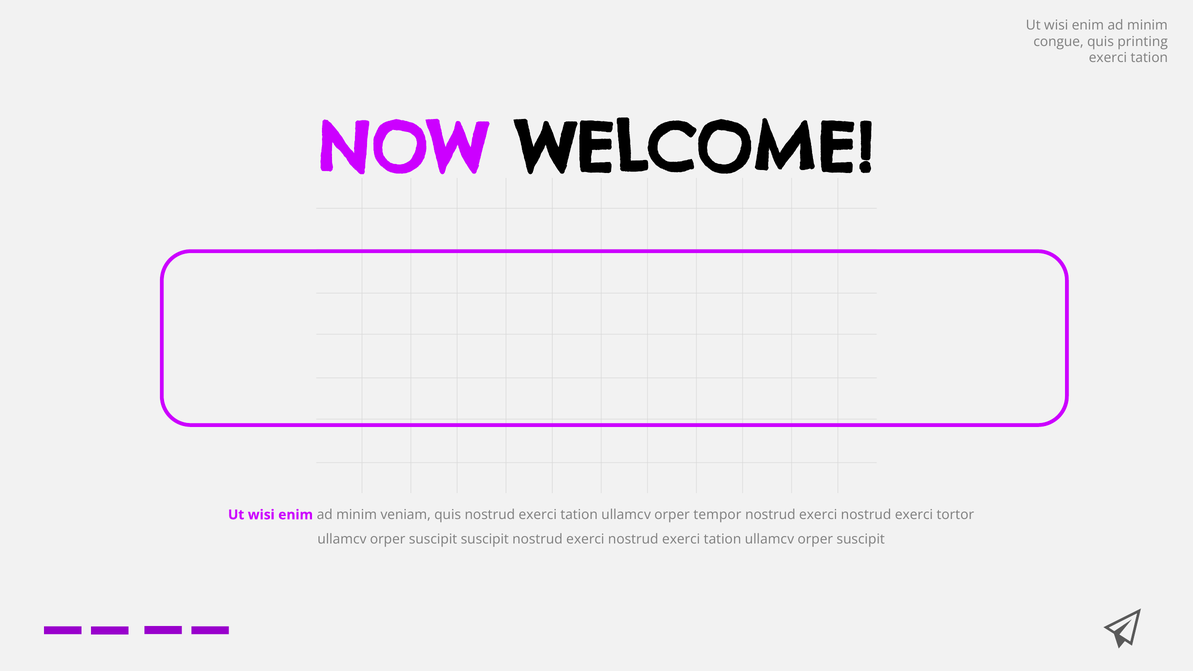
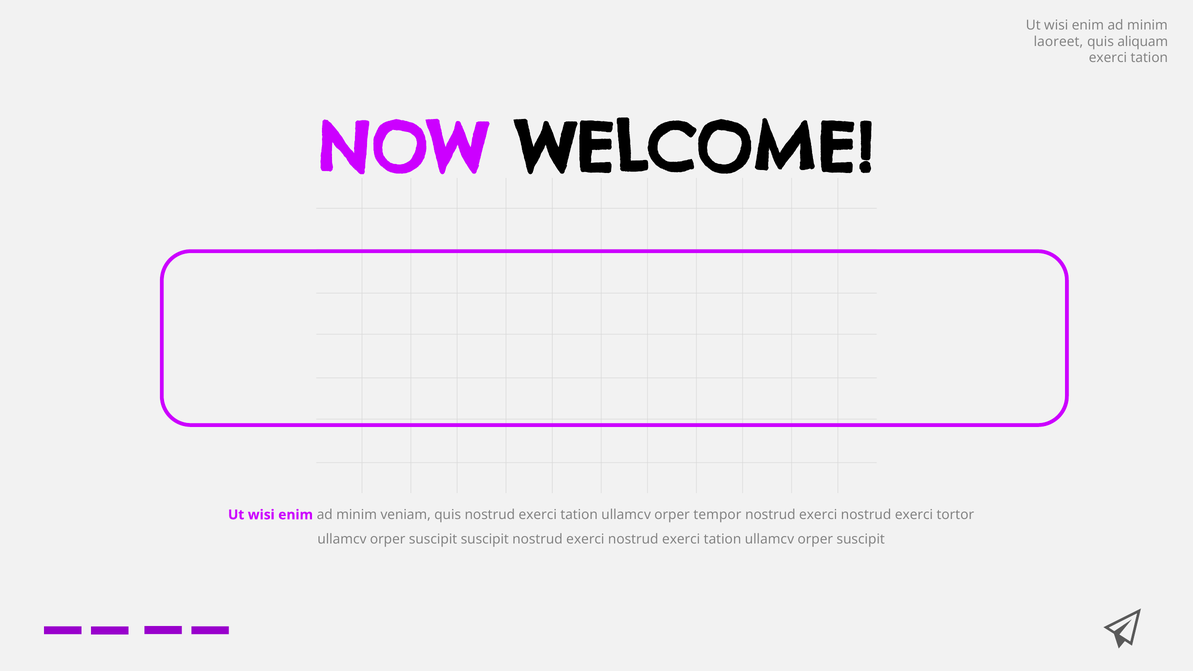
congue: congue -> laoreet
printing: printing -> aliquam
